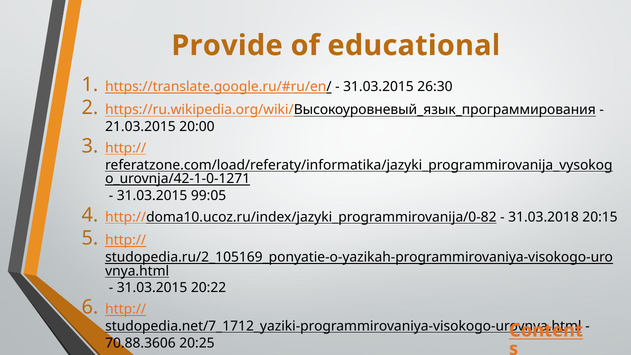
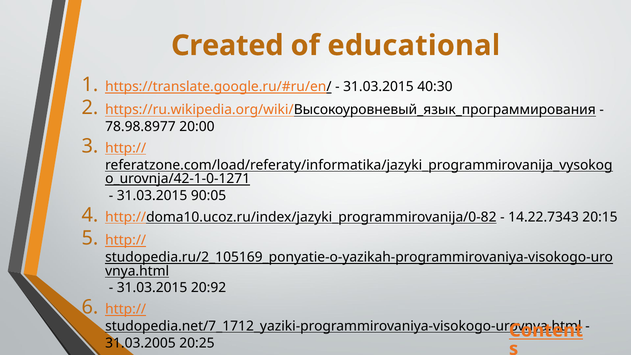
Provide: Provide -> Created
26:30: 26:30 -> 40:30
21.03.2015: 21.03.2015 -> 78.98.8977
99:05: 99:05 -> 90:05
31.03.2018: 31.03.2018 -> 14.22.7343
20:22: 20:22 -> 20:92
70.88.3606: 70.88.3606 -> 31.03.2005
